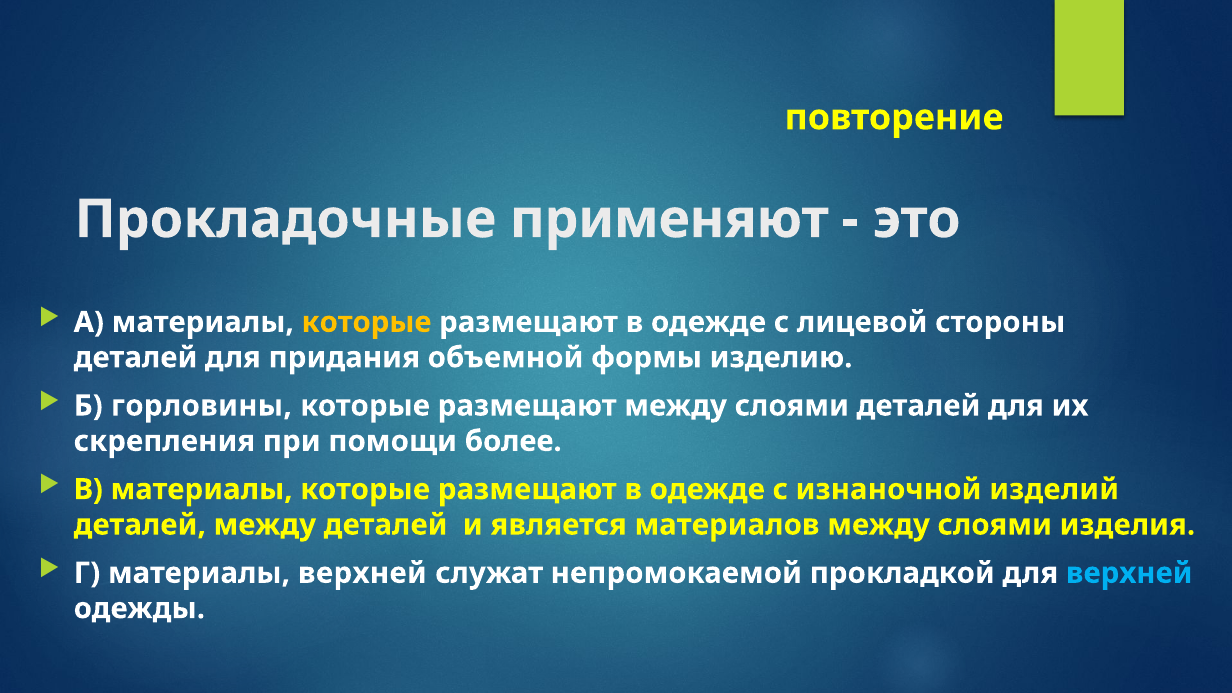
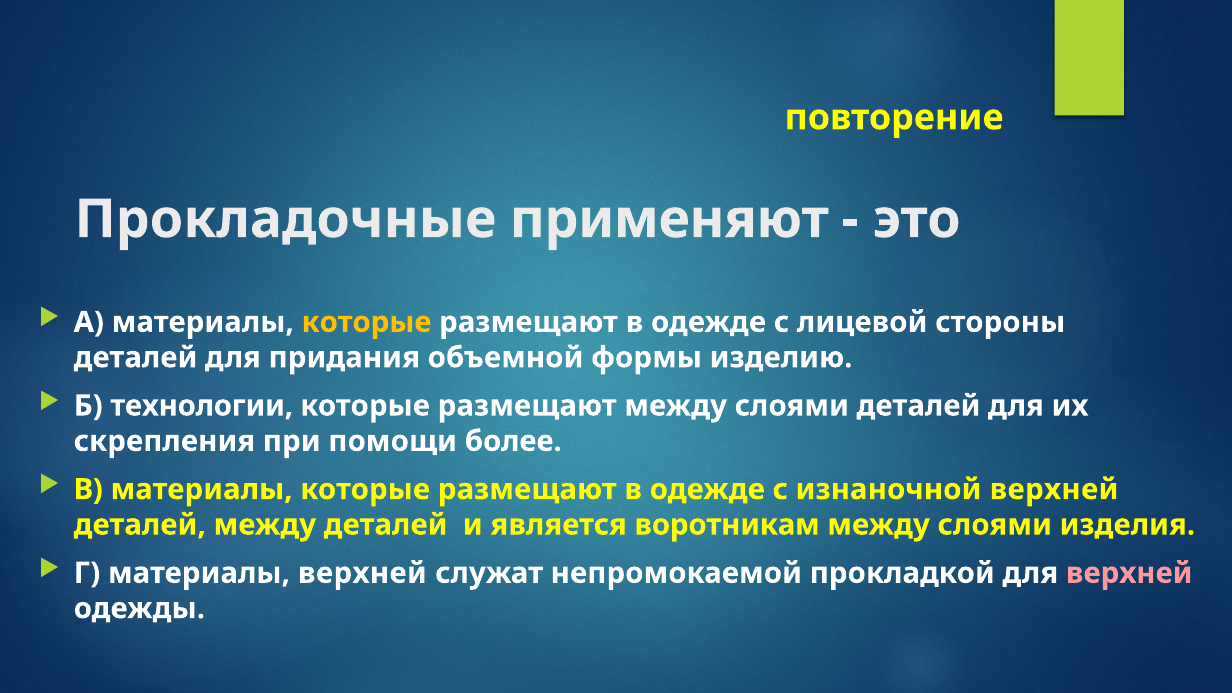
горловины: горловины -> технологии
изнаночной изделий: изделий -> верхней
материалов: материалов -> воротникам
верхней at (1129, 573) colour: light blue -> pink
